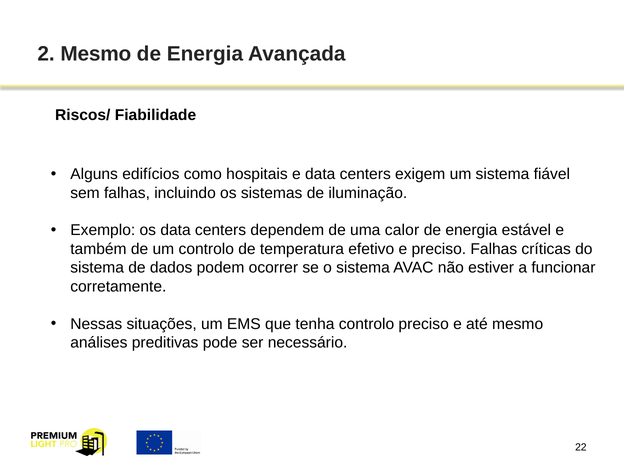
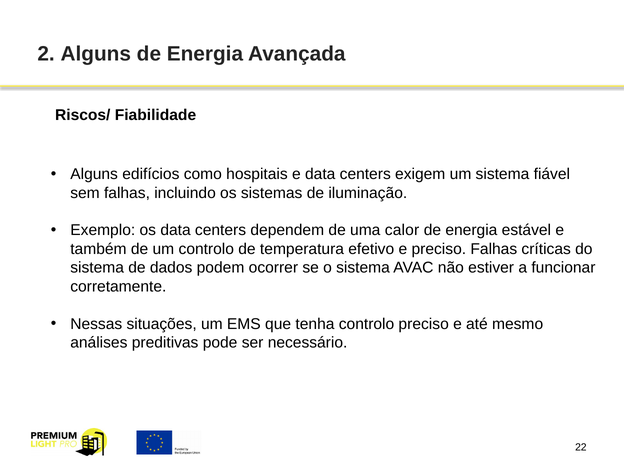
2 Mesmo: Mesmo -> Alguns
